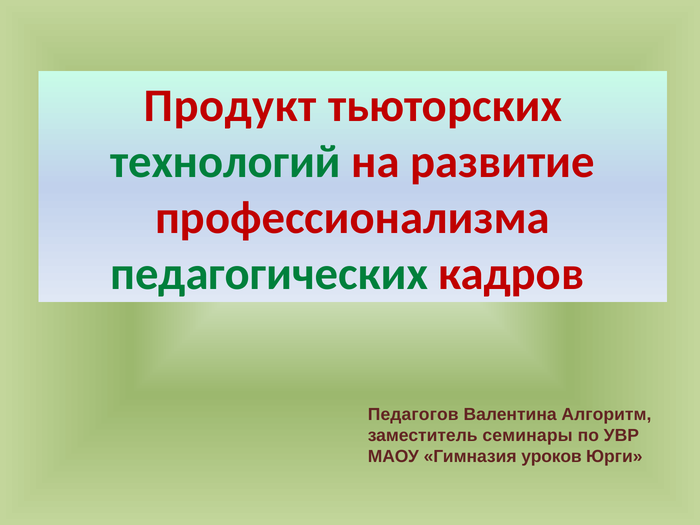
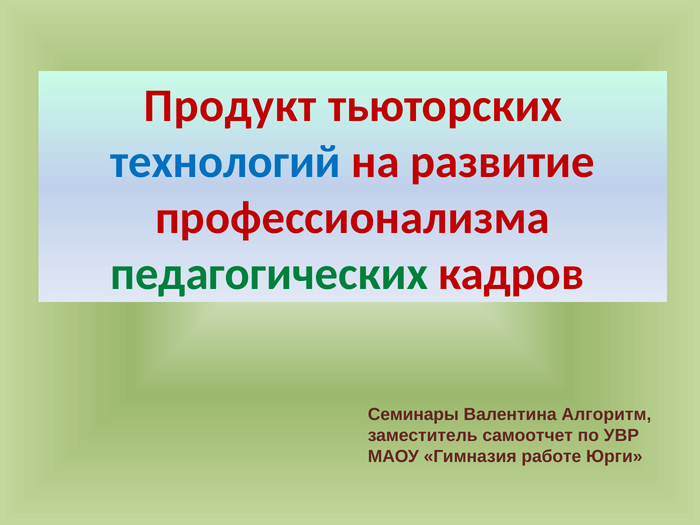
технологий colour: green -> blue
Педагогов: Педагогов -> Семинары
семинары: семинары -> самоотчет
уроков: уроков -> работе
